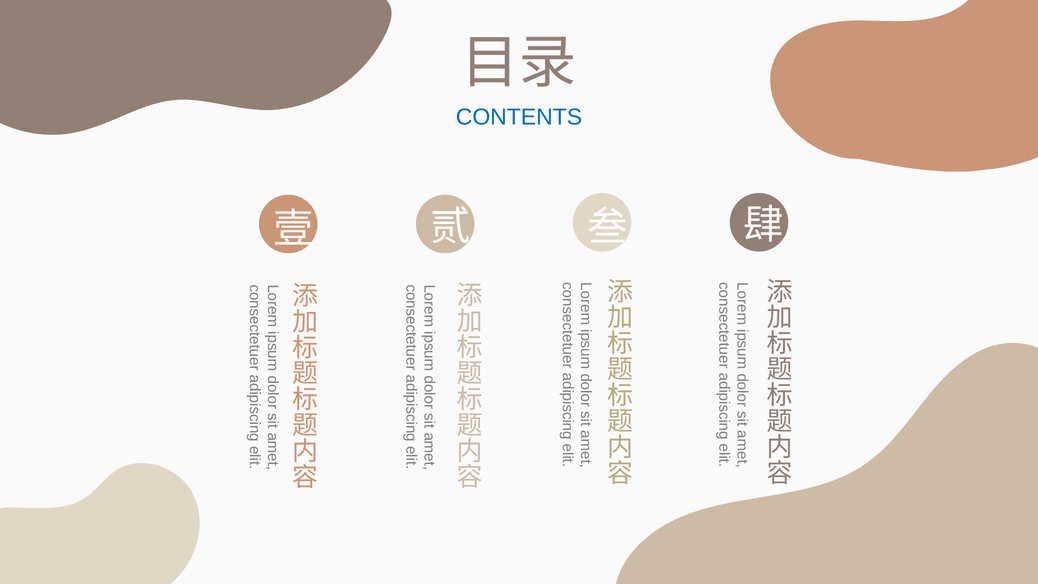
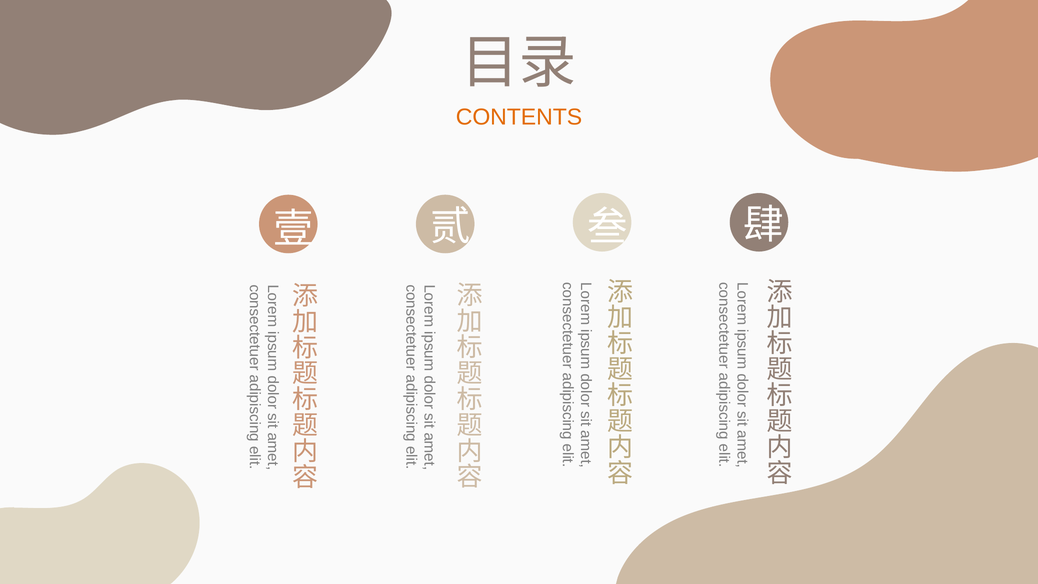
CONTENTS colour: blue -> orange
